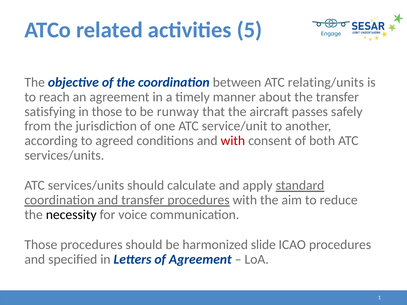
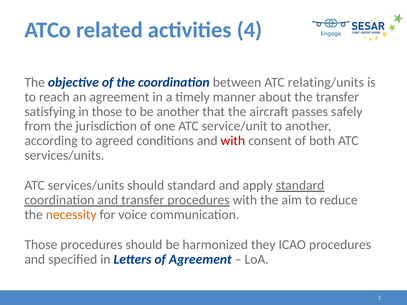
5: 5 -> 4
be runway: runway -> another
should calculate: calculate -> standard
necessity colour: black -> orange
slide: slide -> they
